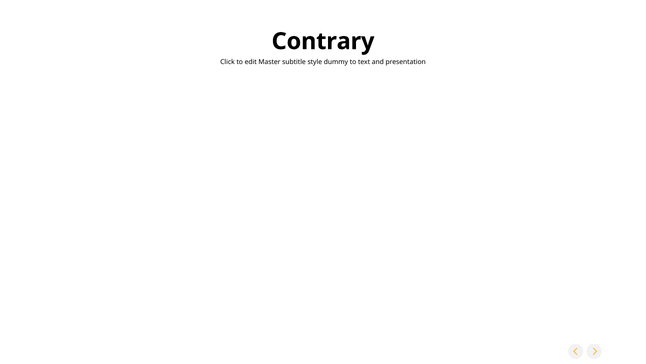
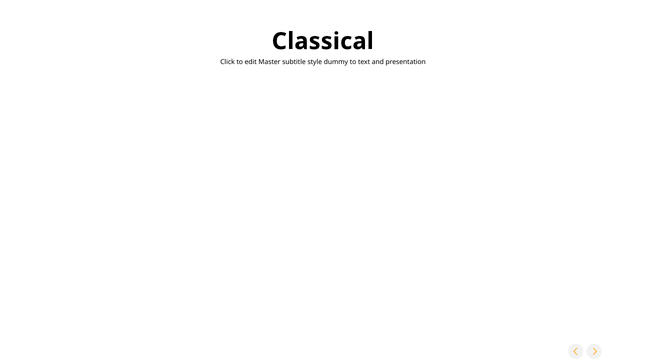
Contrary: Contrary -> Classical
